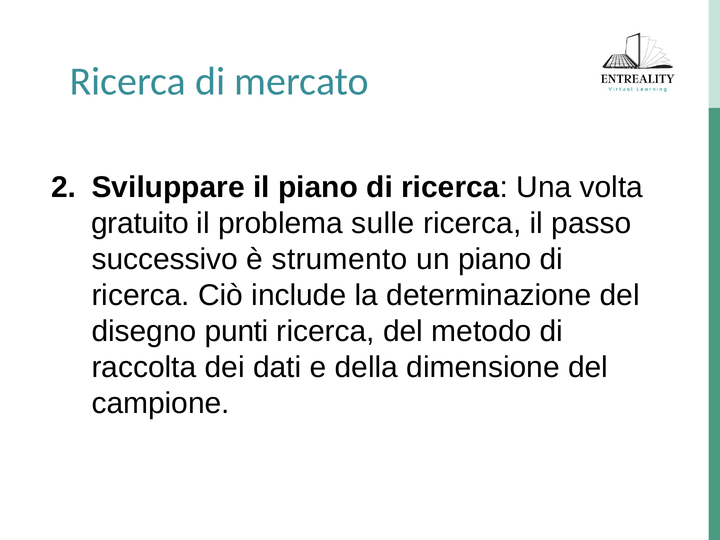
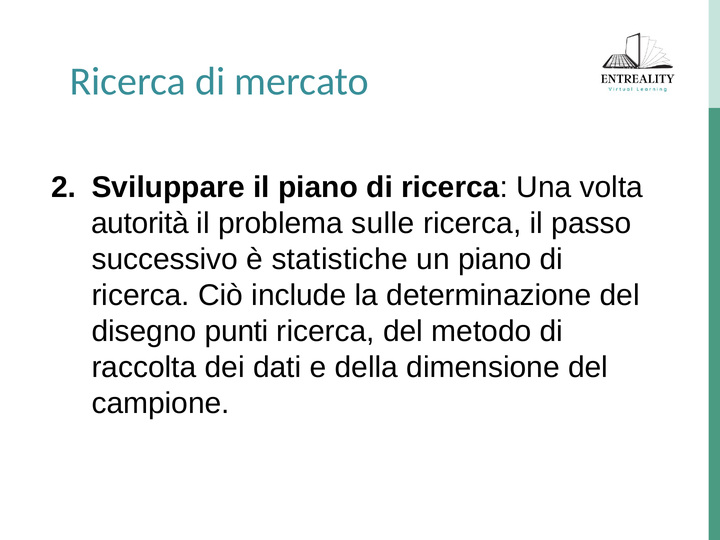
gratuito: gratuito -> autorità
strumento: strumento -> statistiche
